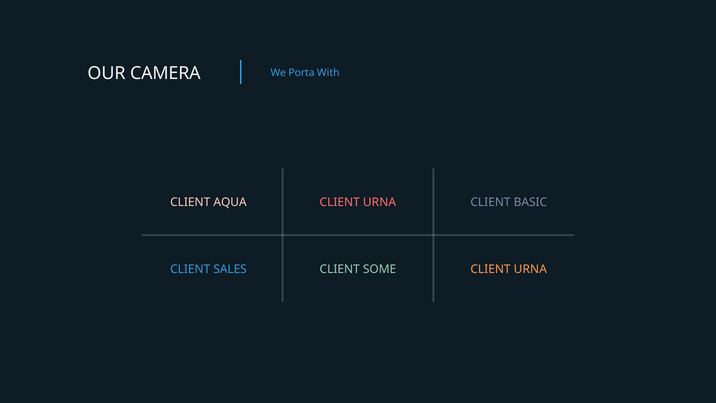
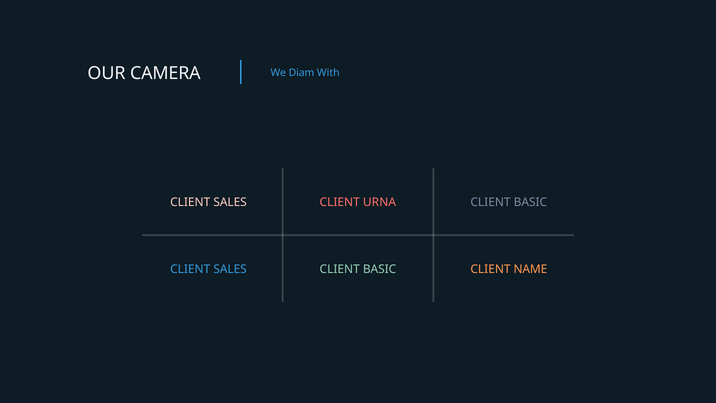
Porta: Porta -> Diam
AQUA at (230, 202): AQUA -> SALES
SOME at (380, 269): SOME -> BASIC
URNA at (530, 269): URNA -> NAME
